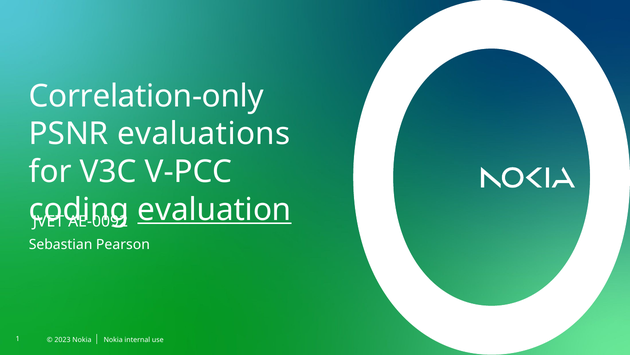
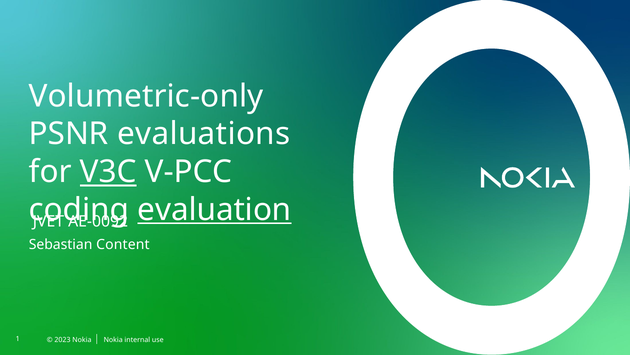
Correlation-only: Correlation-only -> Volumetric-only
V3C underline: none -> present
Pearson: Pearson -> Content
